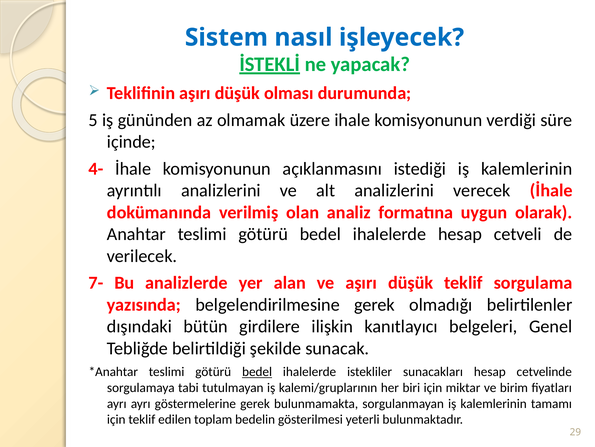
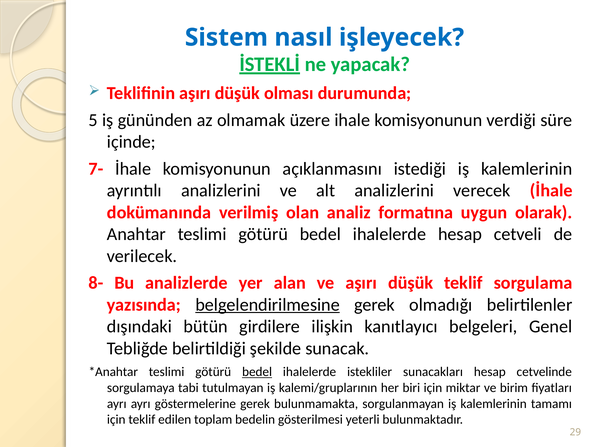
4-: 4- -> 7-
7-: 7- -> 8-
belgelendirilmesine underline: none -> present
